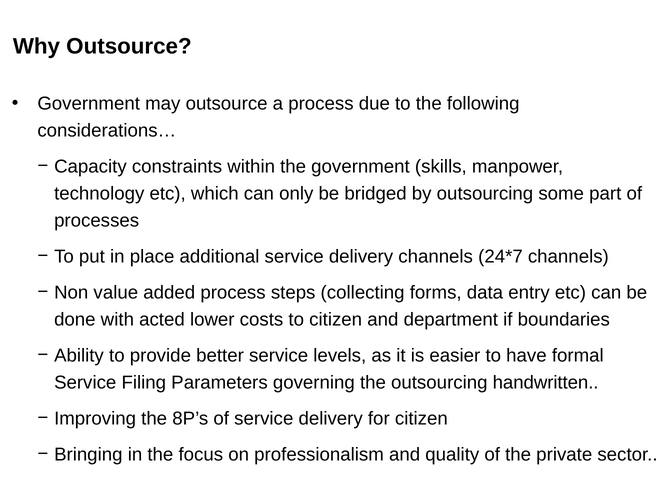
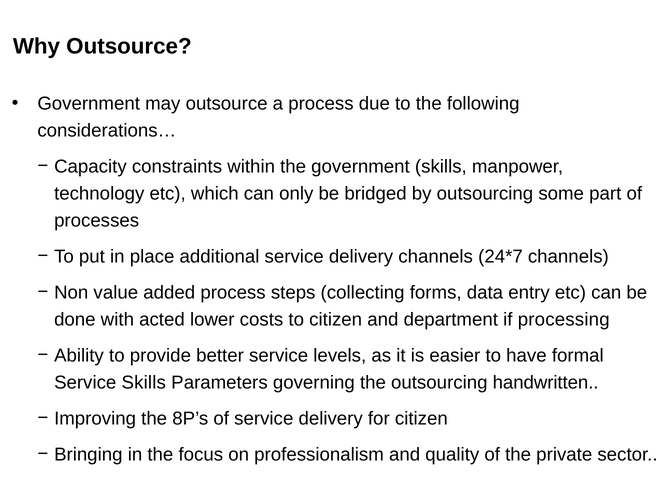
boundaries: boundaries -> processing
Service Filing: Filing -> Skills
